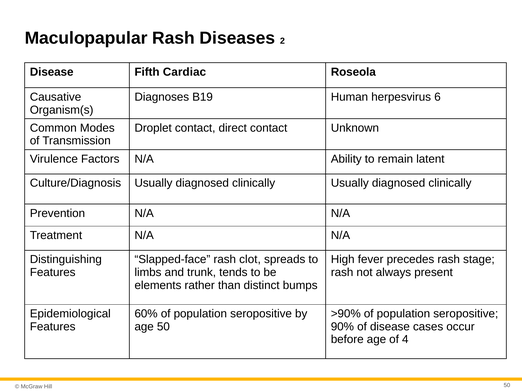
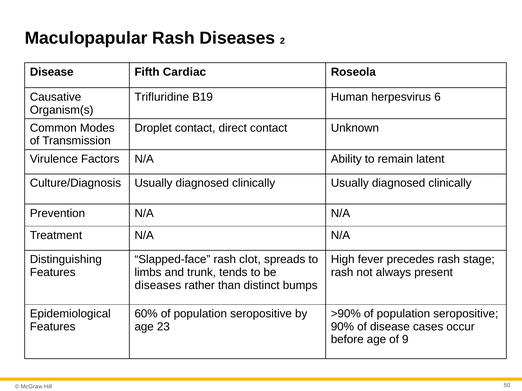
Diagnoses: Diagnoses -> Trifluridine
elements at (158, 286): elements -> diseases
age 50: 50 -> 23
4: 4 -> 9
